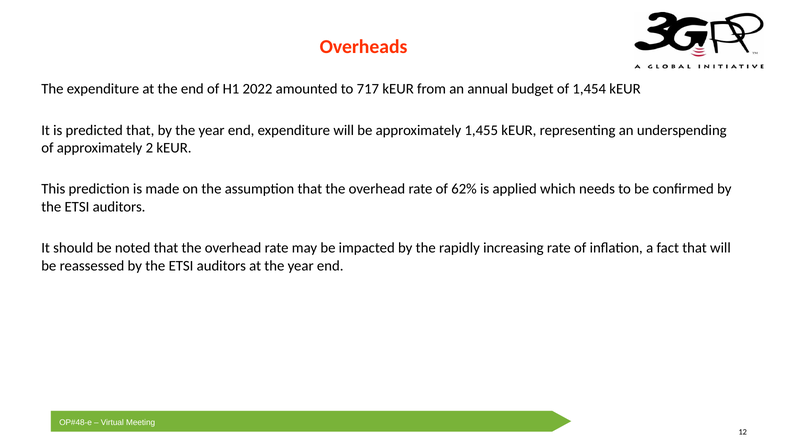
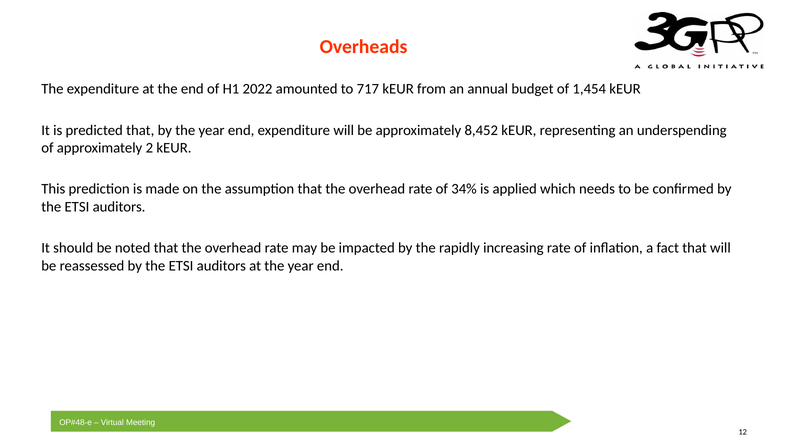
1,455: 1,455 -> 8,452
62%: 62% -> 34%
